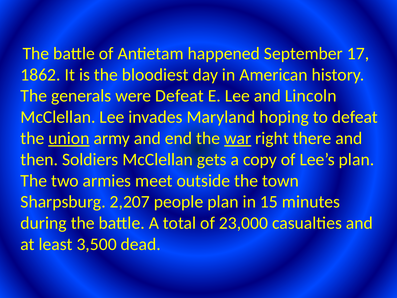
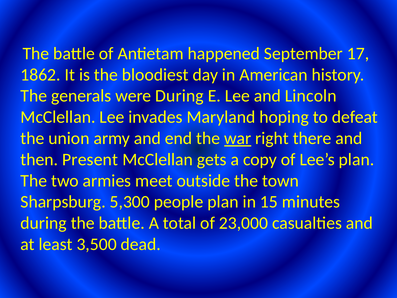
were Defeat: Defeat -> During
union underline: present -> none
Soldiers: Soldiers -> Present
2,207: 2,207 -> 5,300
